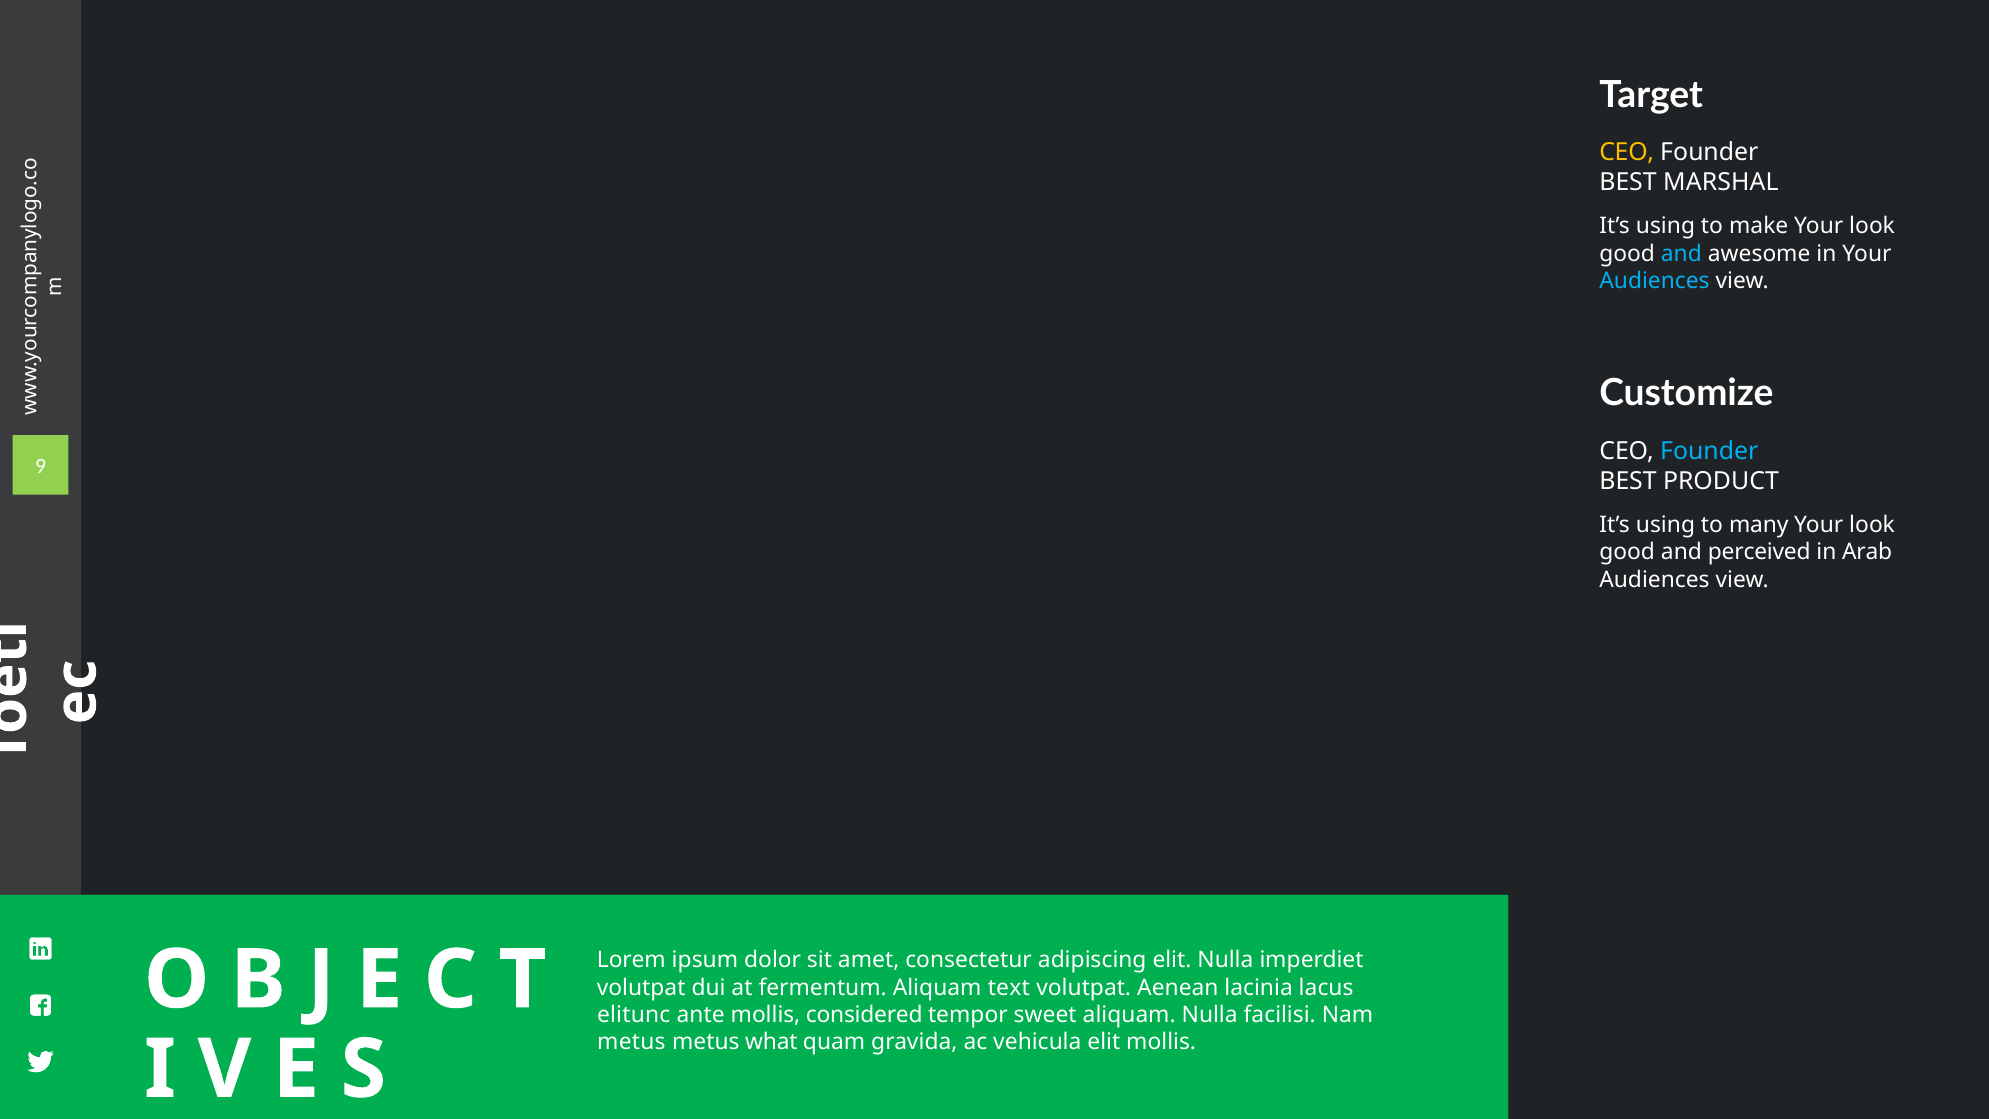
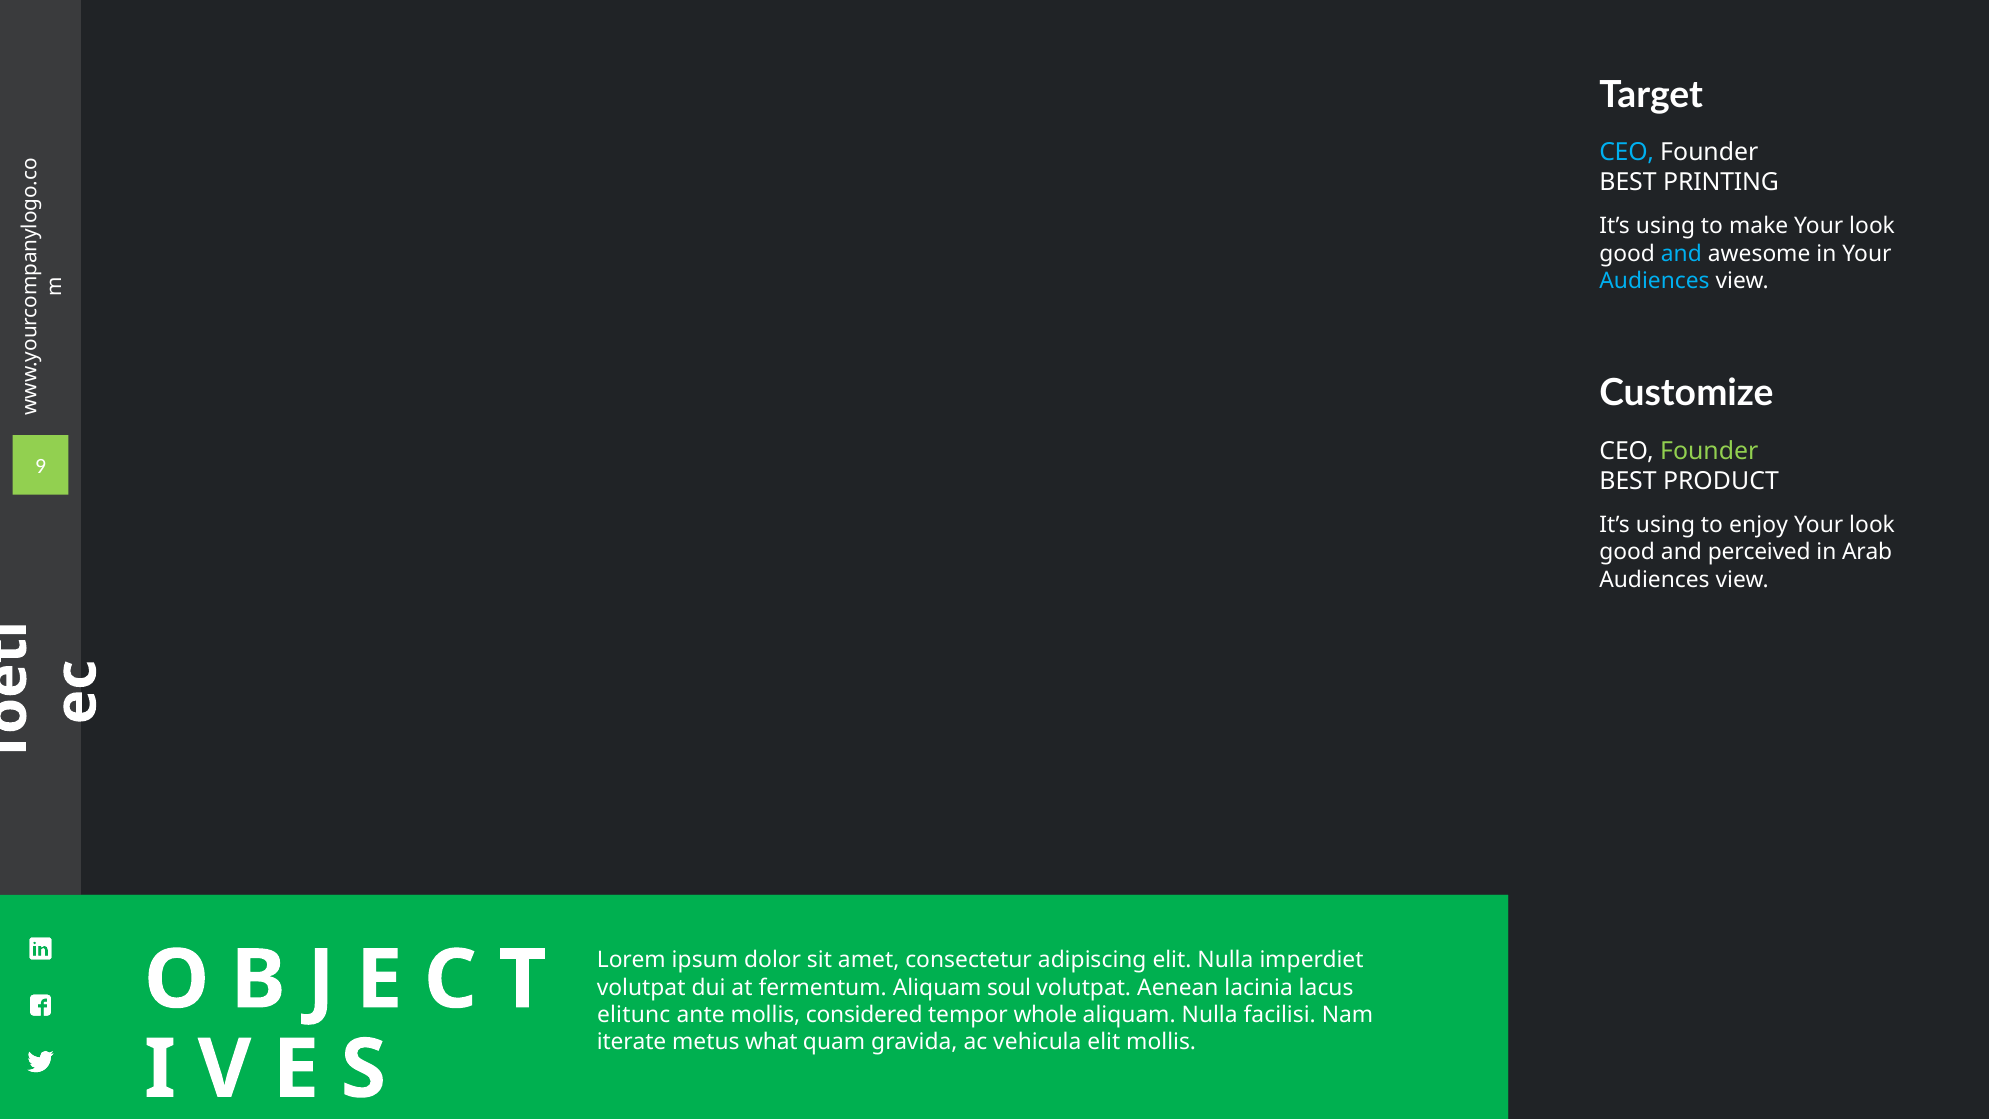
CEO at (1627, 152) colour: yellow -> light blue
MARSHAL: MARSHAL -> PRINTING
Founder at (1709, 451) colour: light blue -> light green
many: many -> enjoy
text: text -> soul
sweet: sweet -> whole
metus at (631, 1042): metus -> iterate
